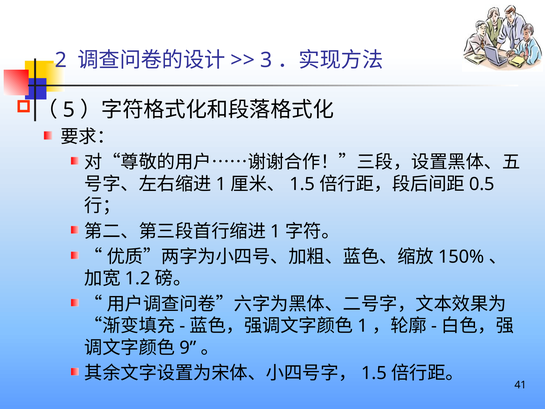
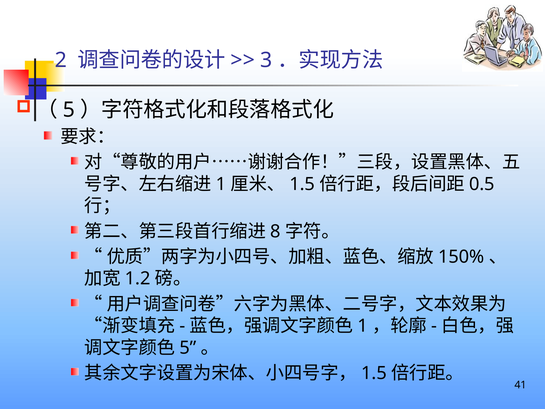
1 at (276, 231): 1 -> 8
9 at (188, 348): 9 -> 5
